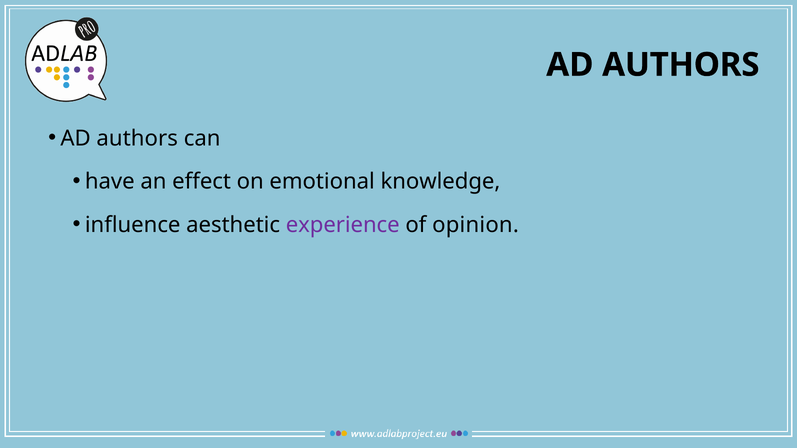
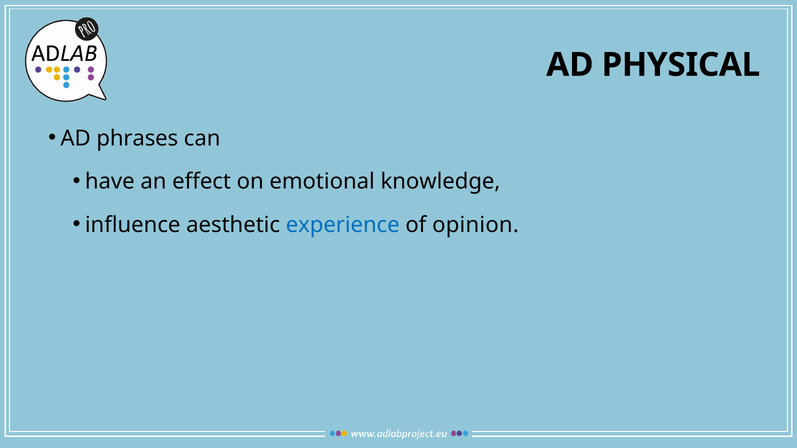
AUTHORS at (681, 65): AUTHORS -> PHYSICAL
authors at (137, 138): authors -> phrases
experience colour: purple -> blue
